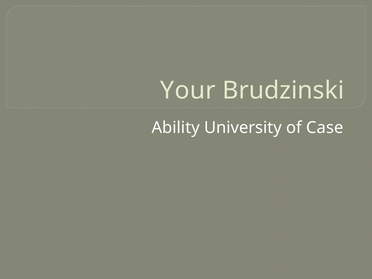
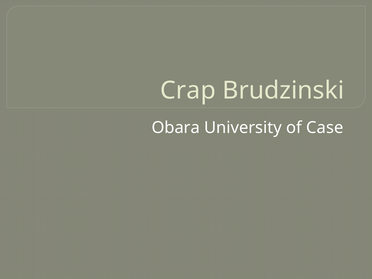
Your: Your -> Crap
Ability: Ability -> Obara
